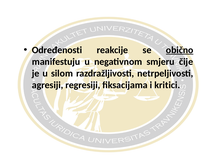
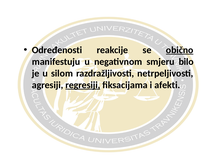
čije: čije -> bilo
regresiji underline: none -> present
kritici: kritici -> afekti
